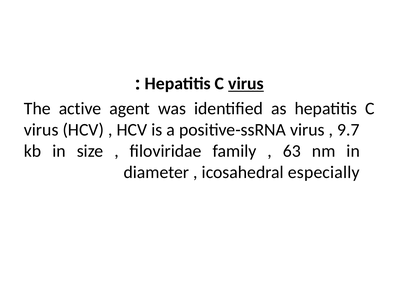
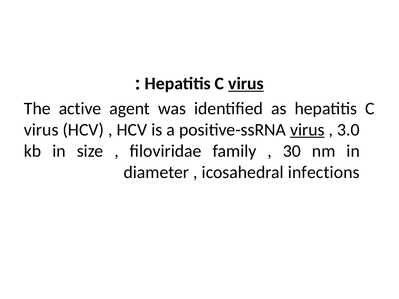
virus at (307, 130) underline: none -> present
9.7: 9.7 -> 3.0
63: 63 -> 30
especially: especially -> infections
